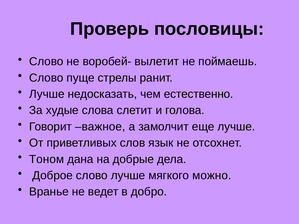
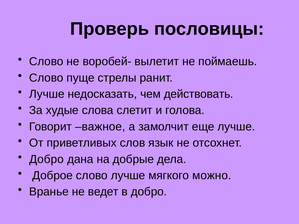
естественно: естественно -> действовать
Тоном at (47, 159): Тоном -> Добро
